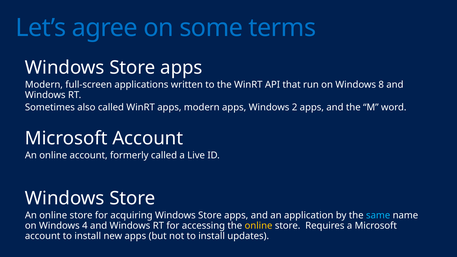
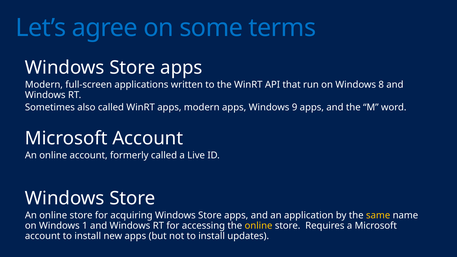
2: 2 -> 9
same colour: light blue -> yellow
4: 4 -> 1
